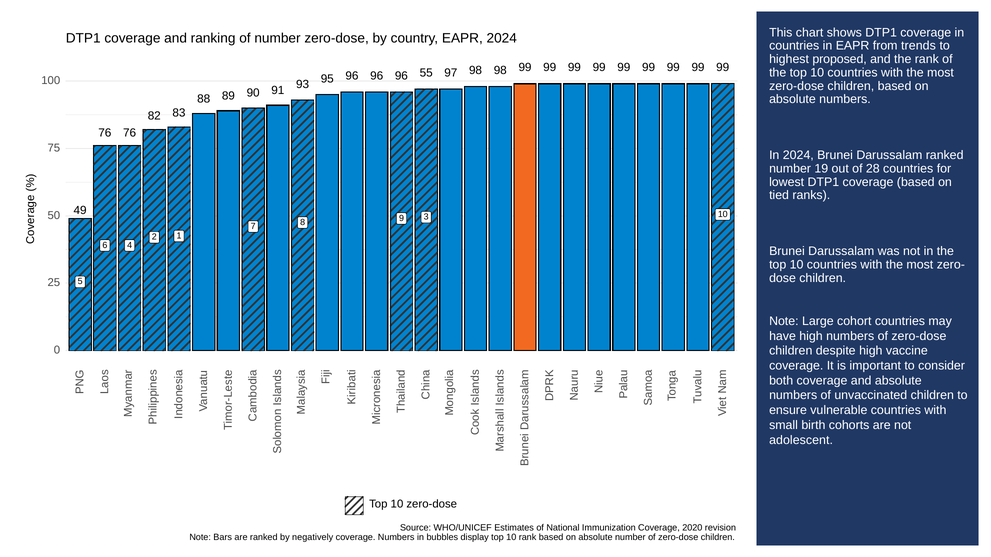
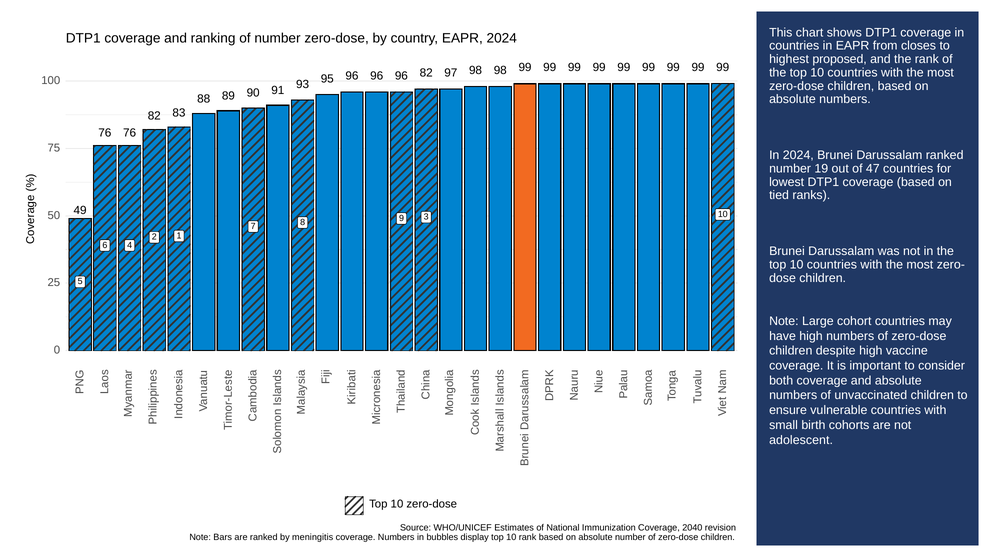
trends: trends -> closes
96 55: 55 -> 82
28: 28 -> 47
2020: 2020 -> 2040
negatively: negatively -> meningitis
